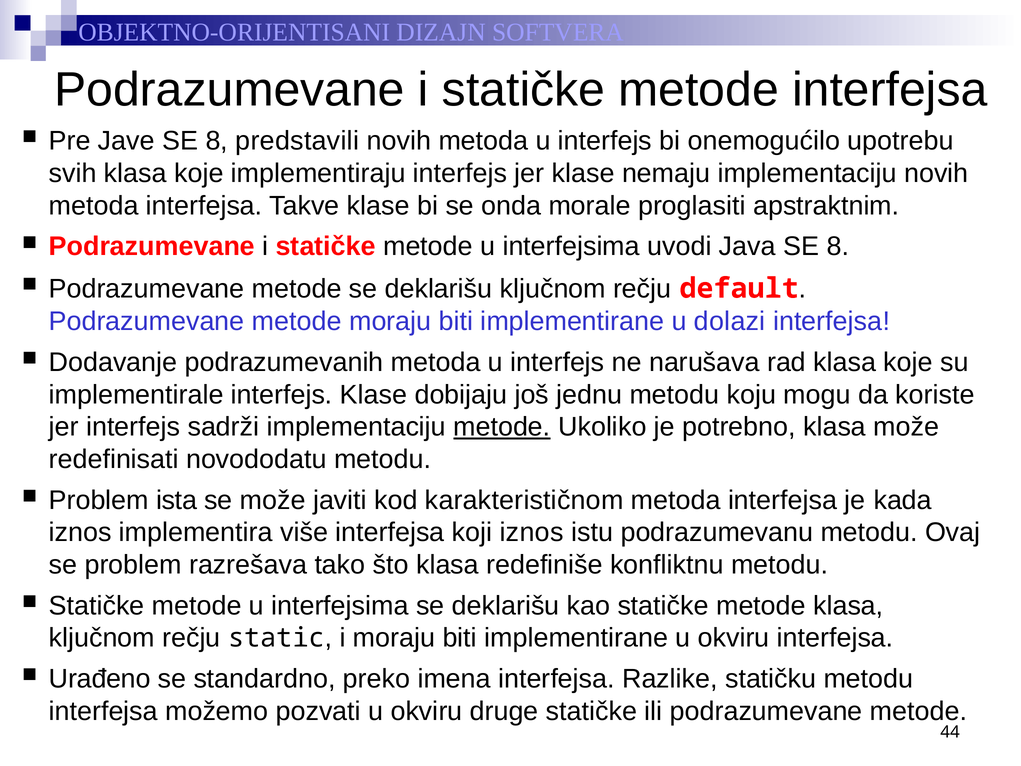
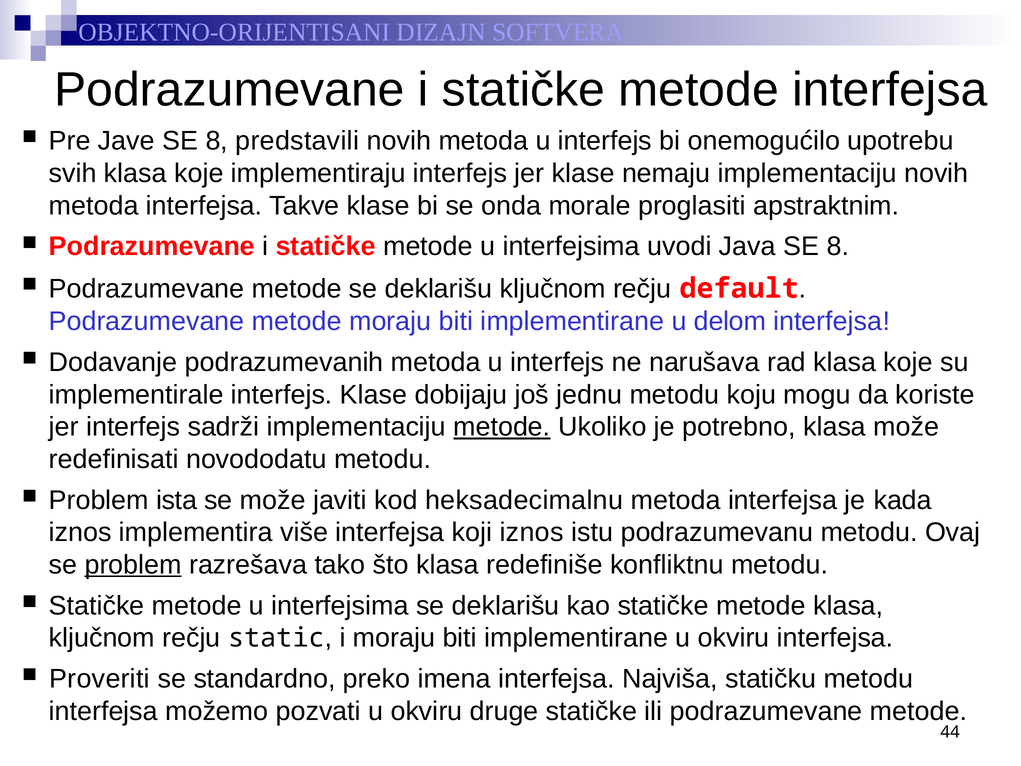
dolazi: dolazi -> delom
karakterističnom: karakterističnom -> heksadecimalnu
problem at (133, 565) underline: none -> present
Urađeno: Urađeno -> Proveriti
Razlike: Razlike -> Najviša
